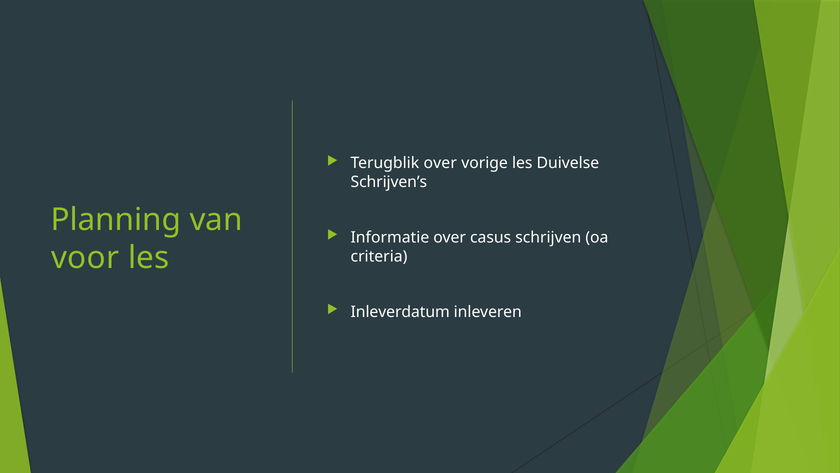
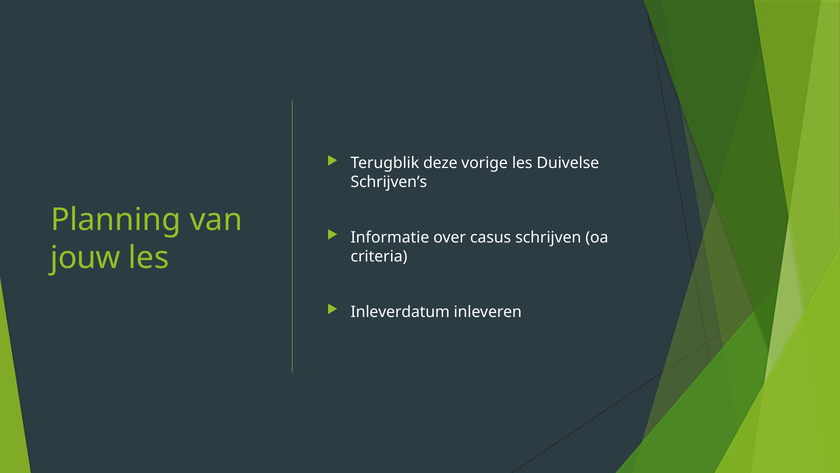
Terugblik over: over -> deze
voor: voor -> jouw
